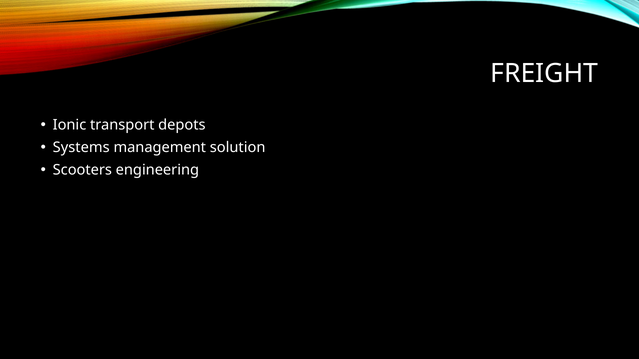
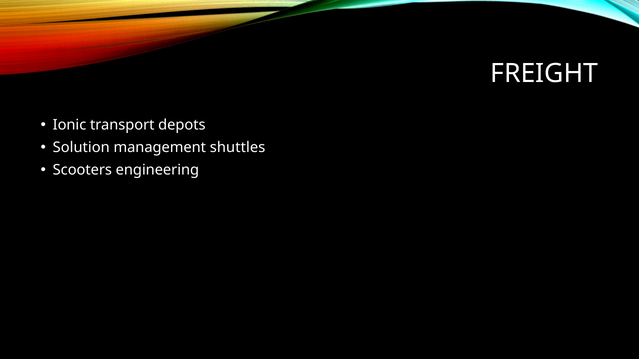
Systems: Systems -> Solution
solution: solution -> shuttles
